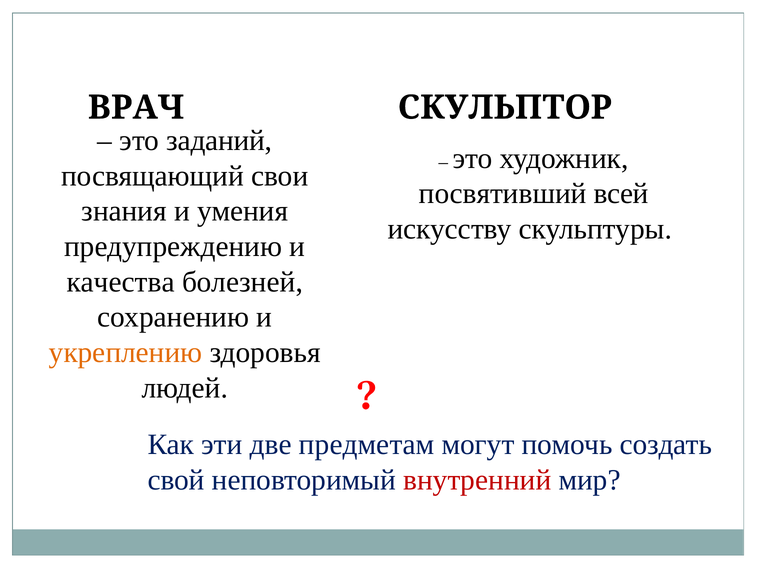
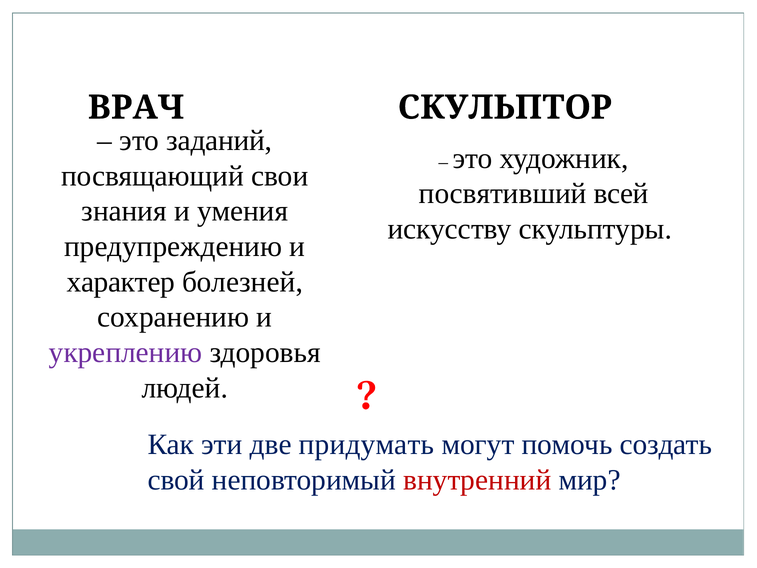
качества: качества -> характер
укреплению colour: orange -> purple
предметам: предметам -> придумать
